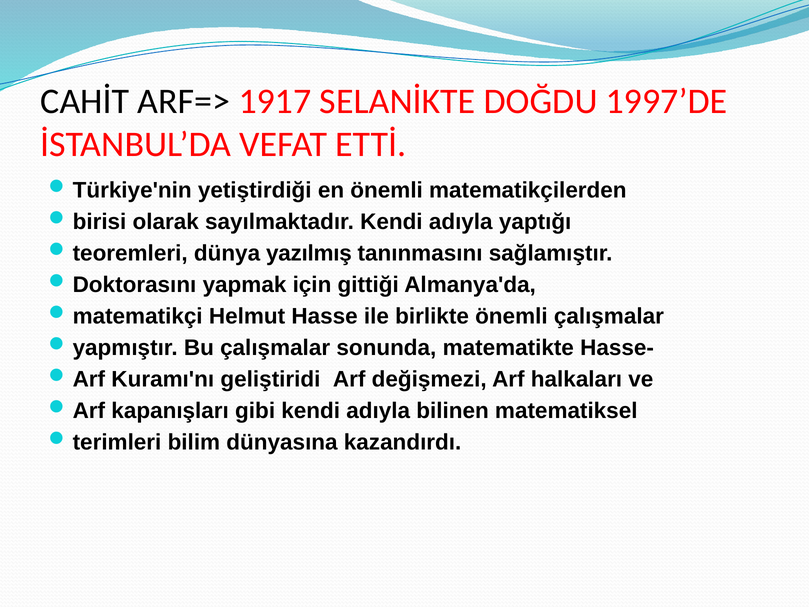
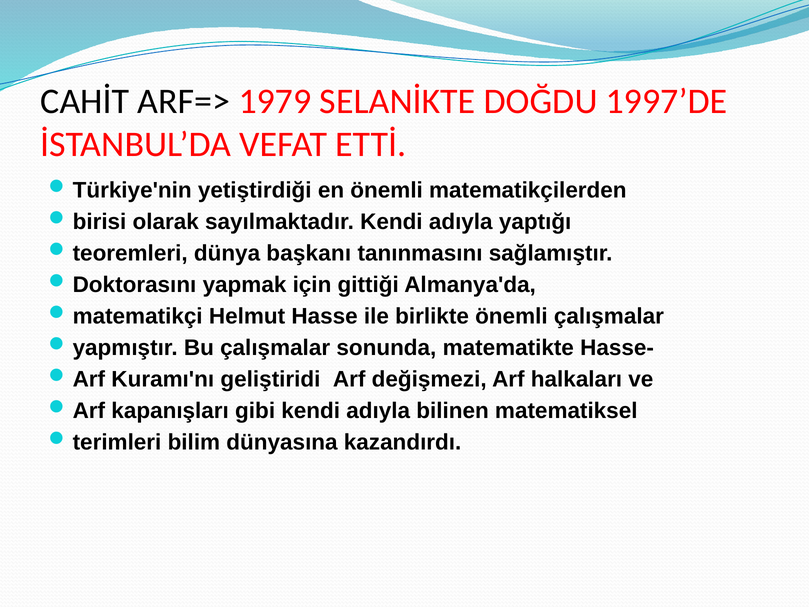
1917: 1917 -> 1979
yazılmış: yazılmış -> başkanı
